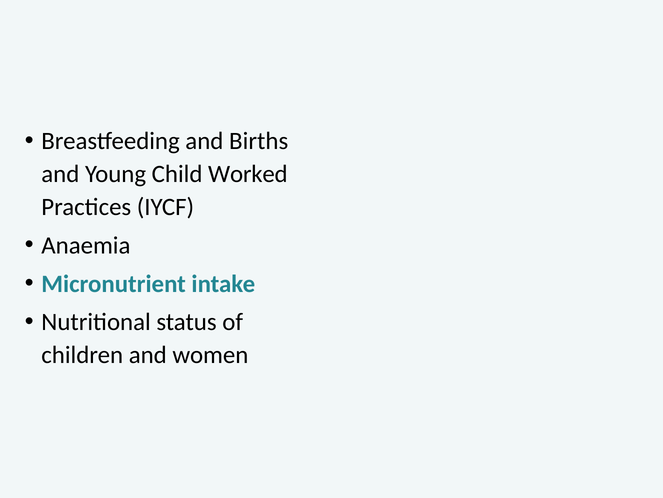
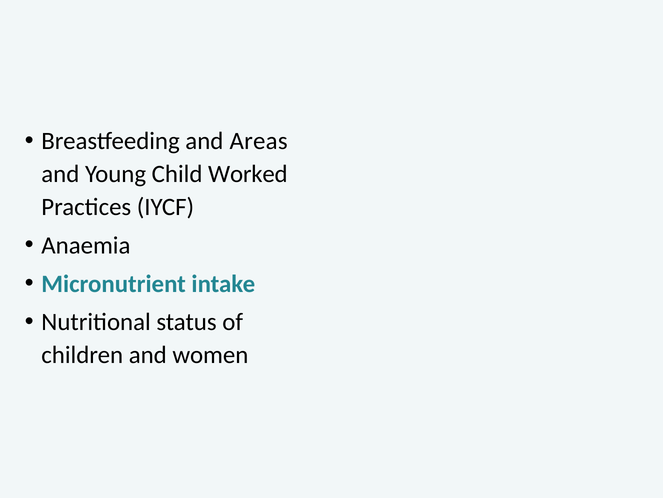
Births: Births -> Areas
